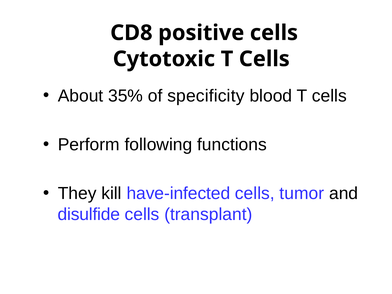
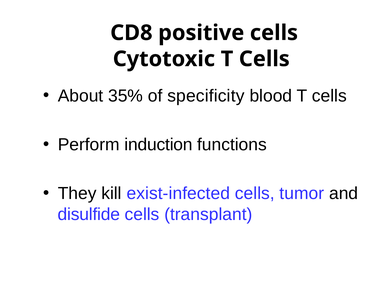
following: following -> induction
have-infected: have-infected -> exist-infected
